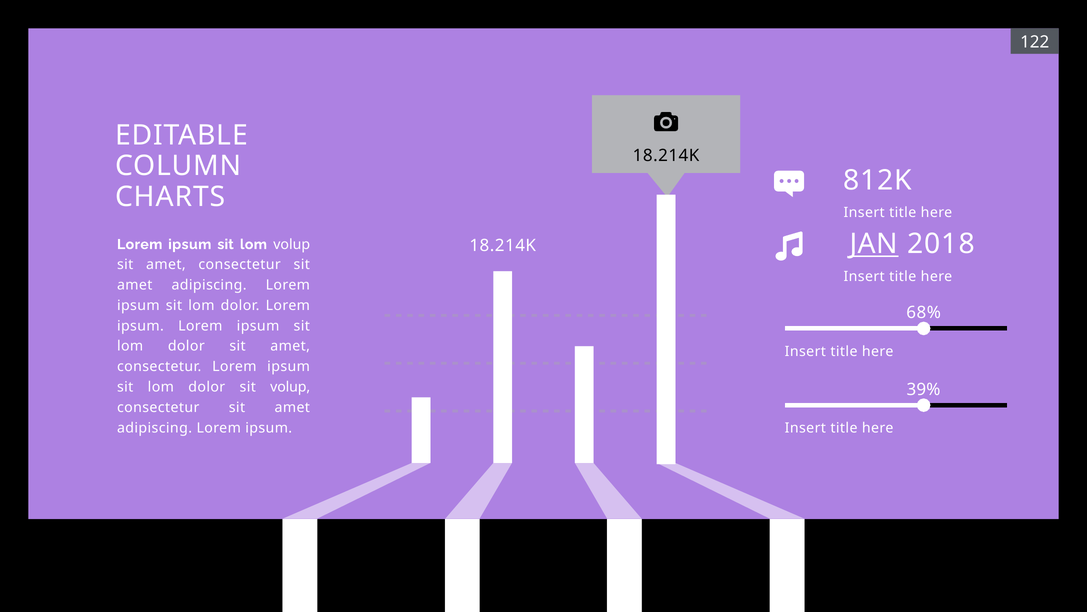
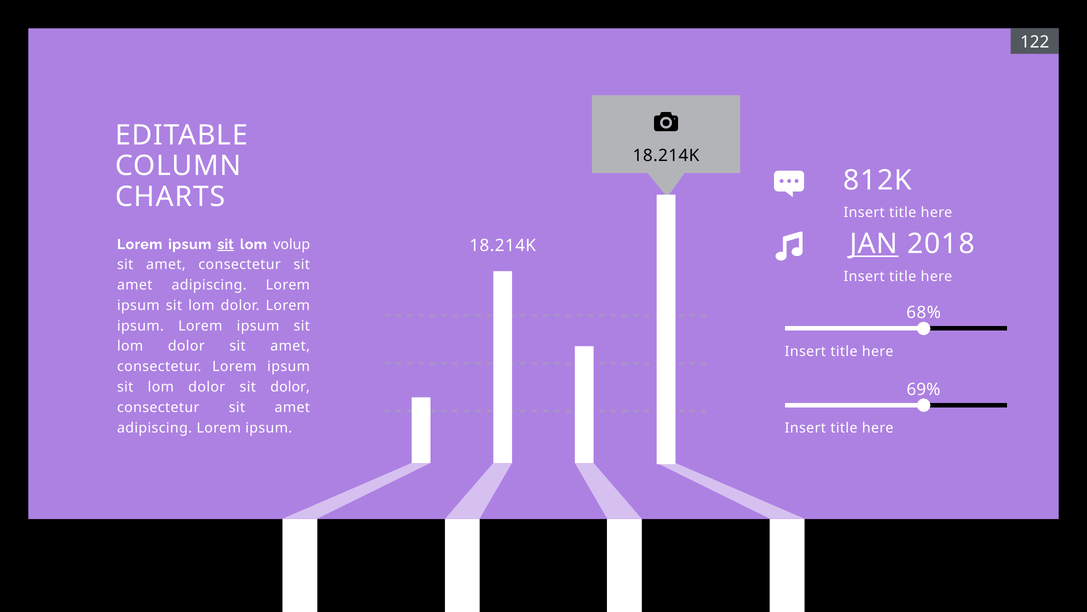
sit at (226, 244) underline: none -> present
sit volup: volup -> dolor
39%: 39% -> 69%
